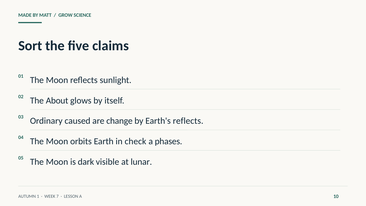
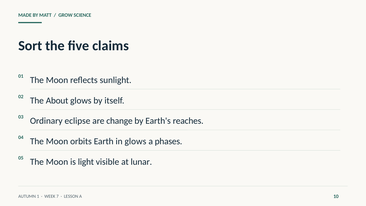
caused: caused -> eclipse
Earth's reflects: reflects -> reaches
in check: check -> glows
dark: dark -> light
